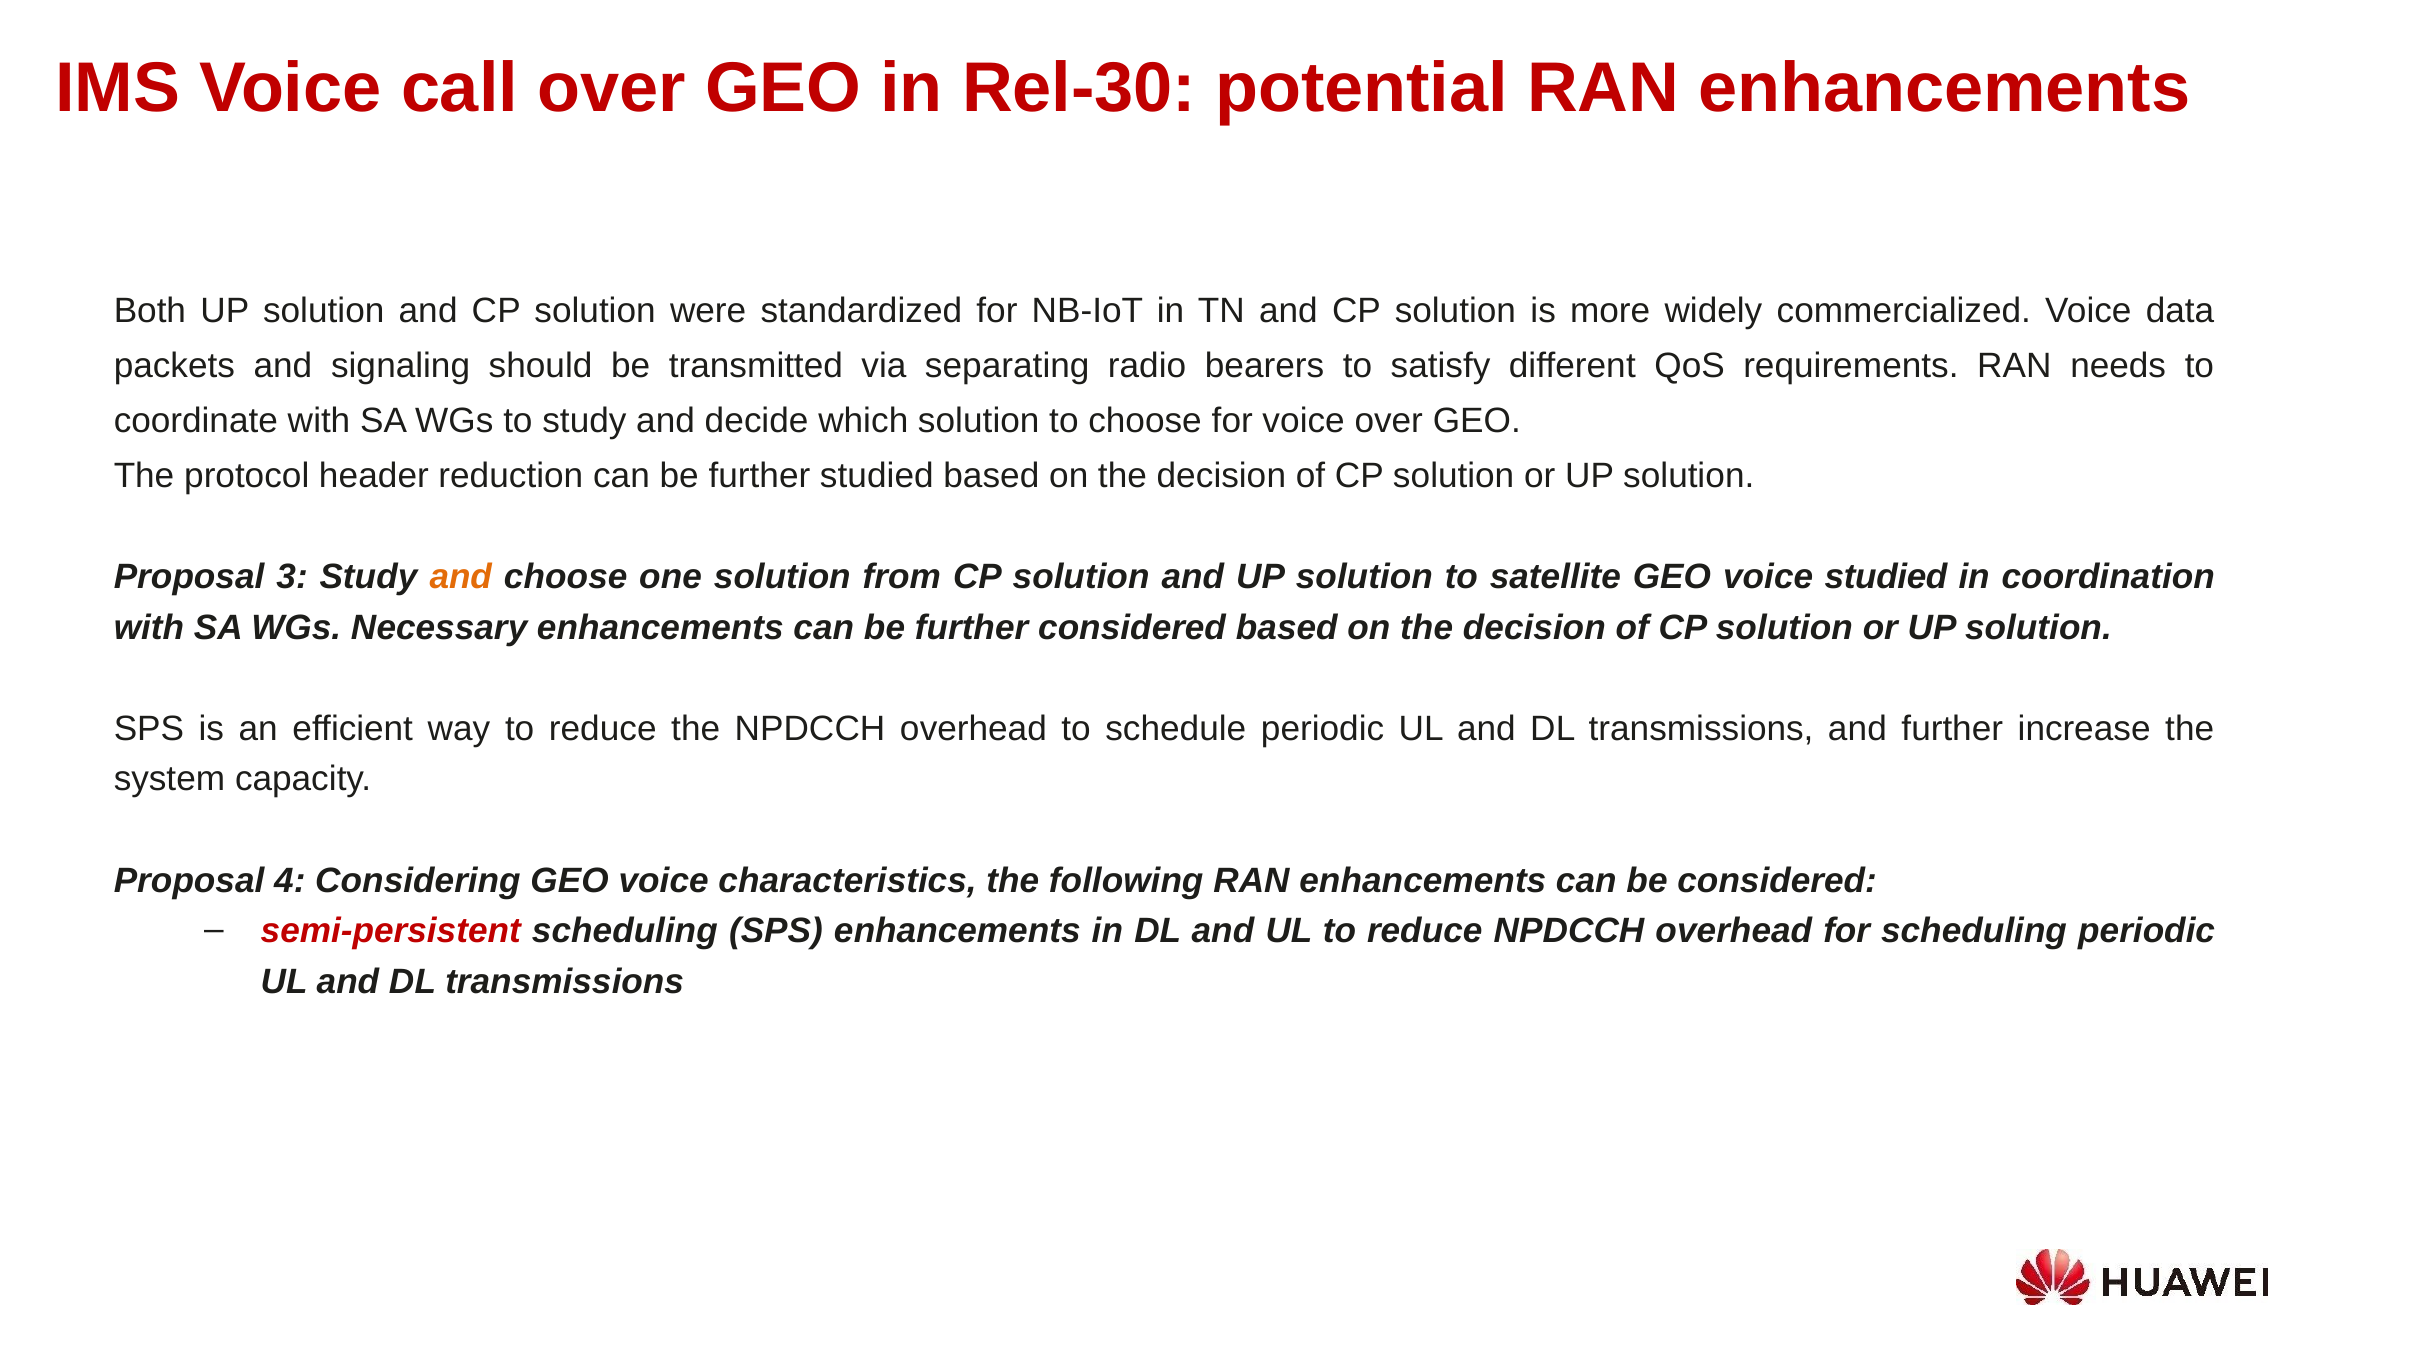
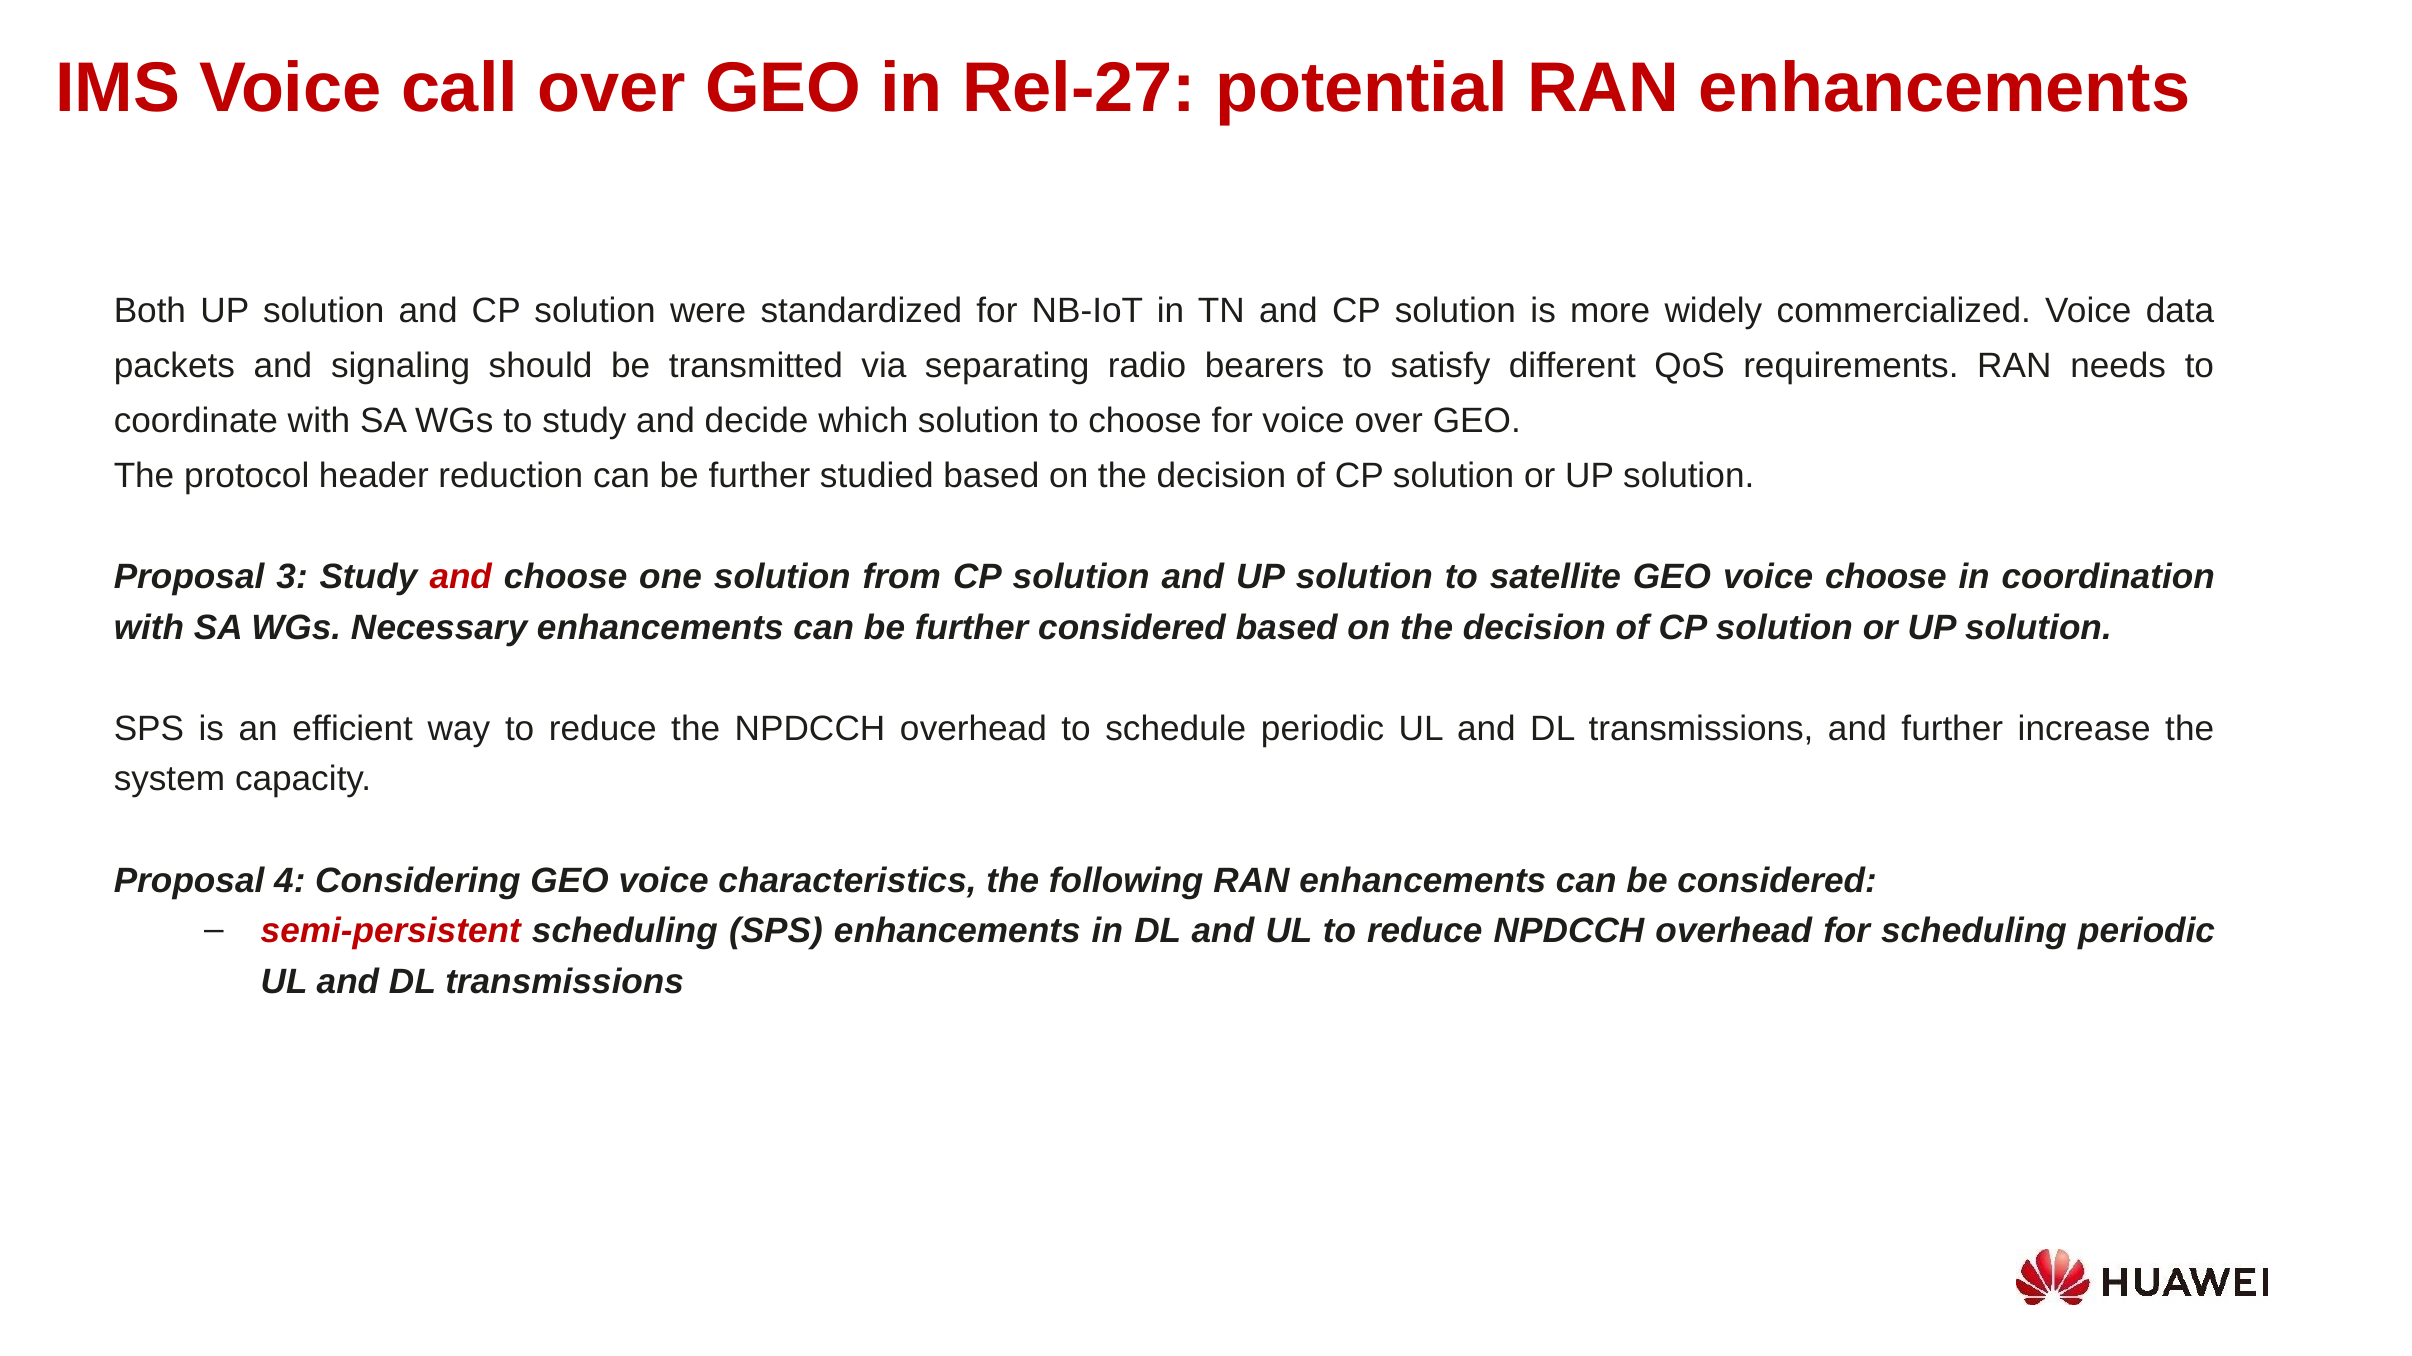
Rel-30: Rel-30 -> Rel-27
and at (461, 577) colour: orange -> red
voice studied: studied -> choose
